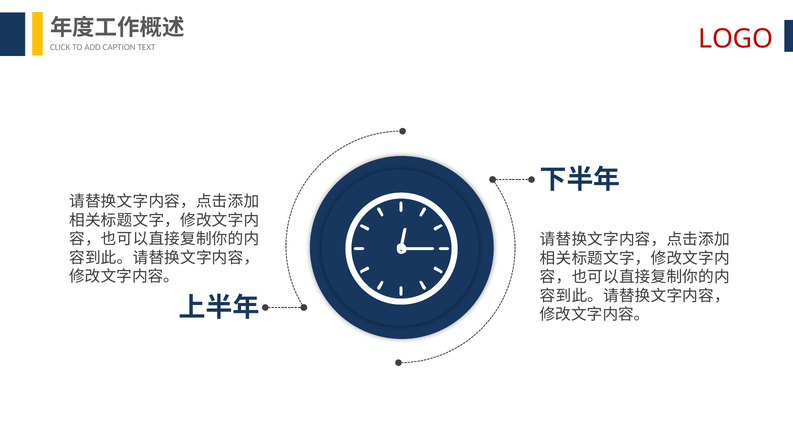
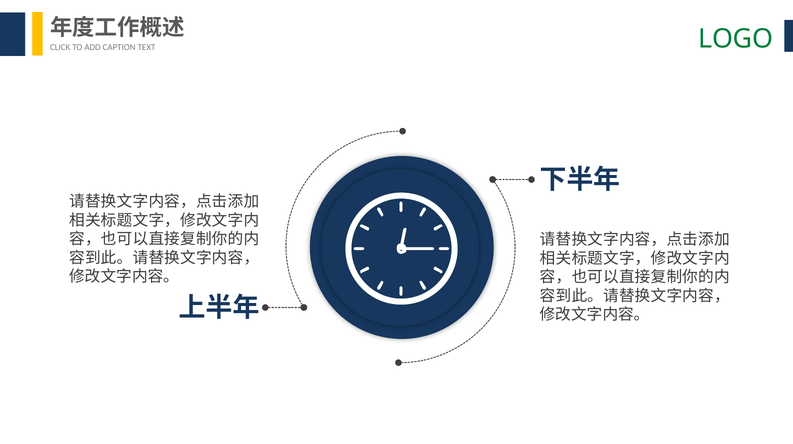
LOGO colour: red -> green
